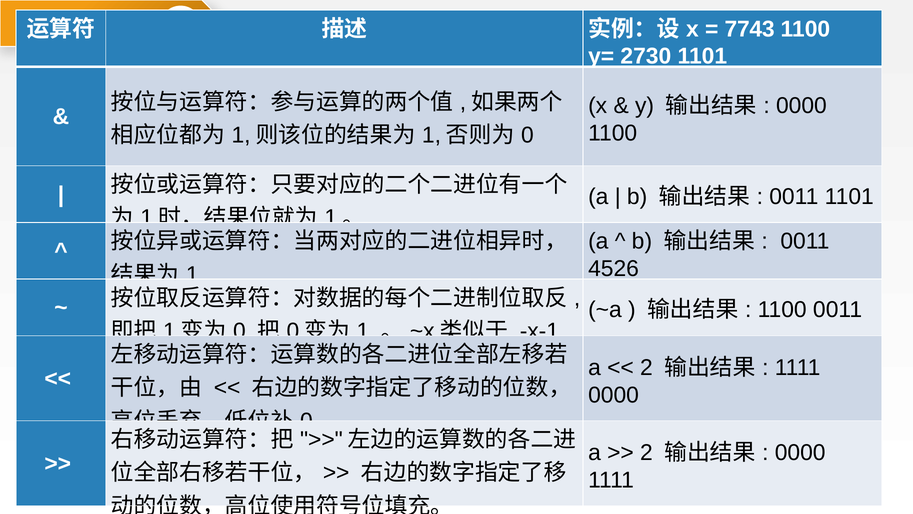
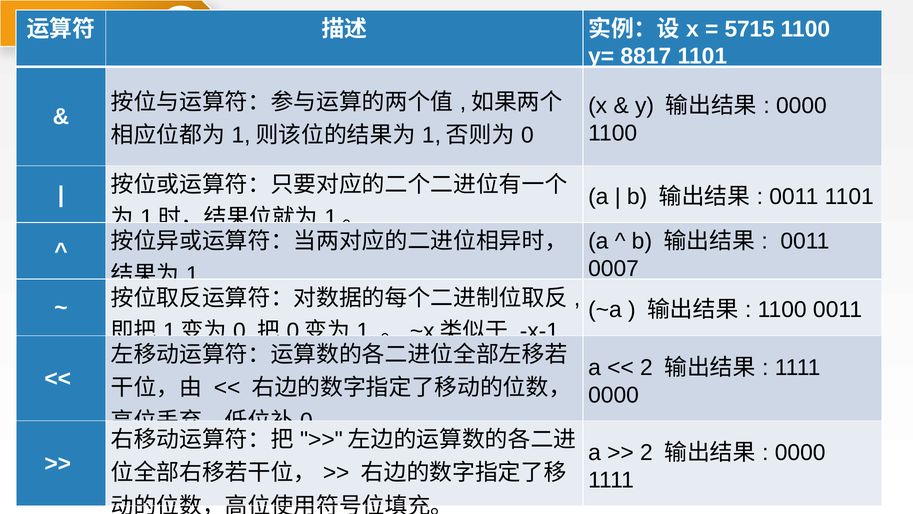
7743: 7743 -> 5715
2730: 2730 -> 8817
4526: 4526 -> 0007
